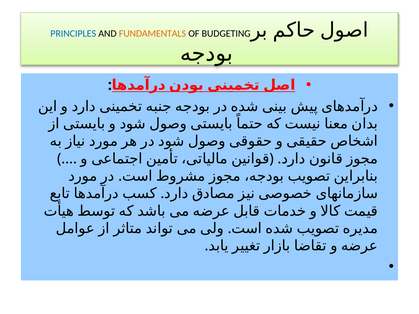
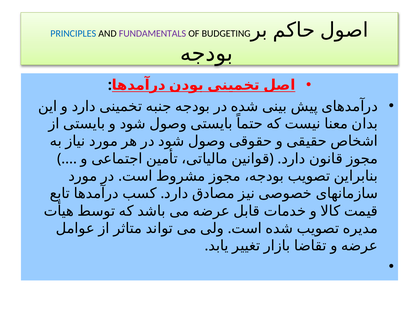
FUNDAMENTALS colour: orange -> purple
